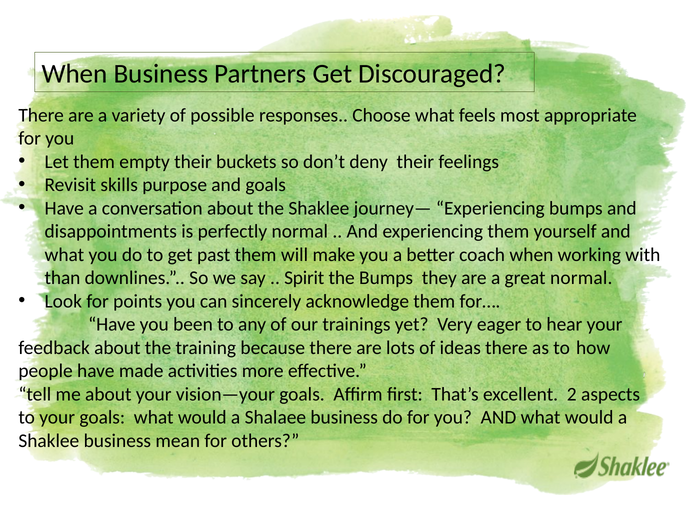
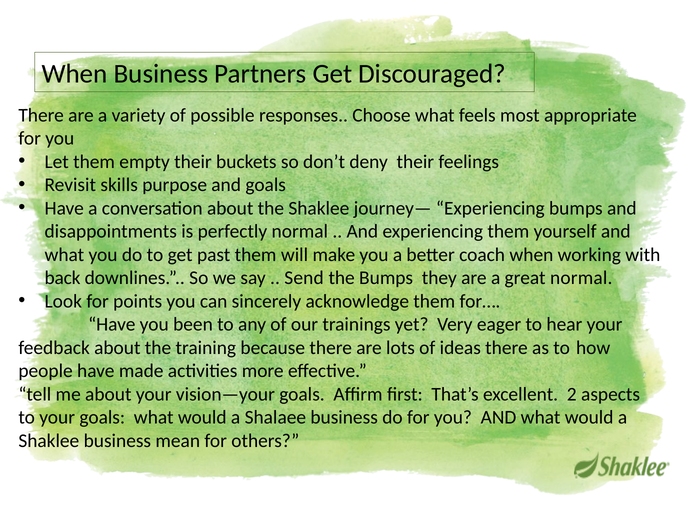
than: than -> back
Spirit: Spirit -> Send
